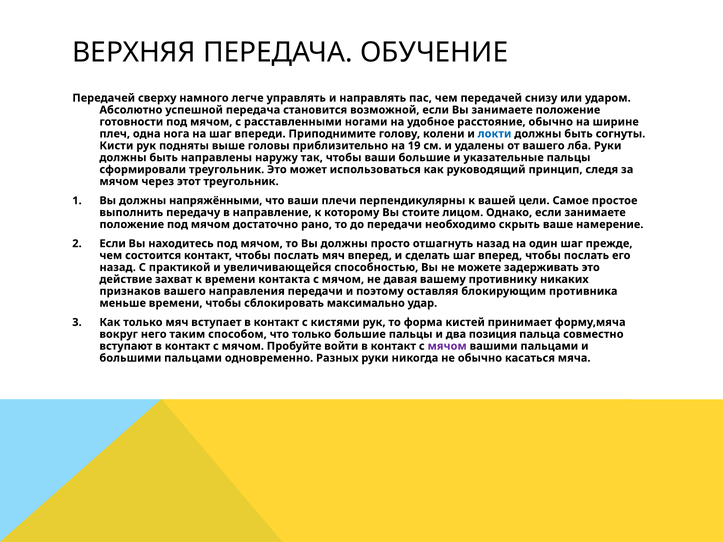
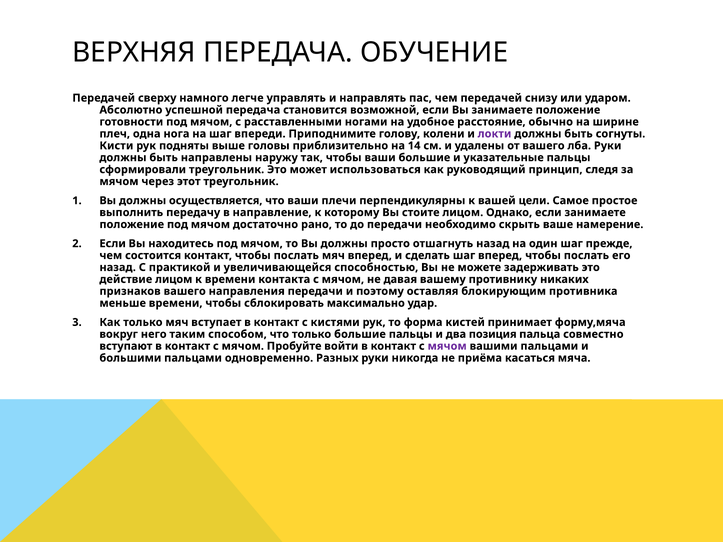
локти colour: blue -> purple
19: 19 -> 14
напряжёнными: напряжёнными -> осуществляется
действие захват: захват -> лицом
не обычно: обычно -> приёма
